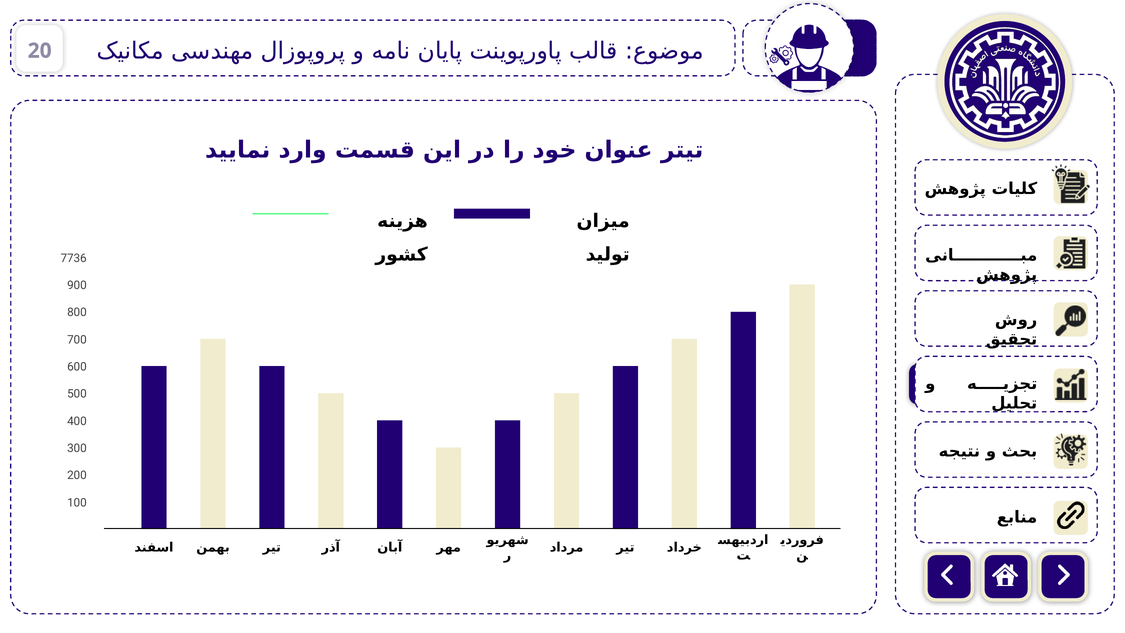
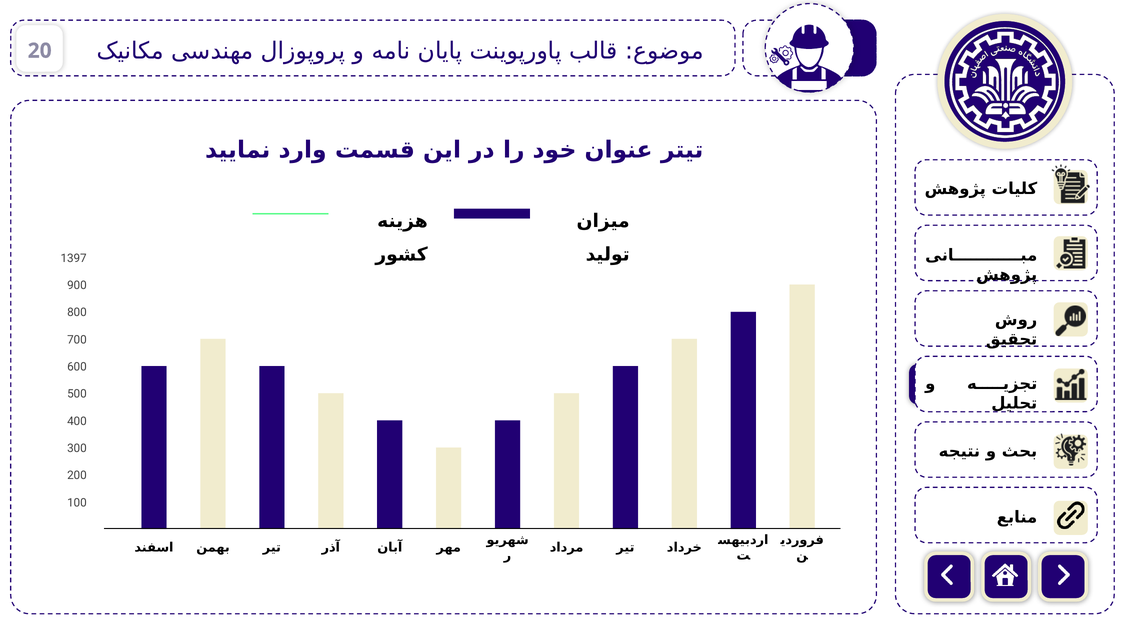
7736: 7736 -> 1397
